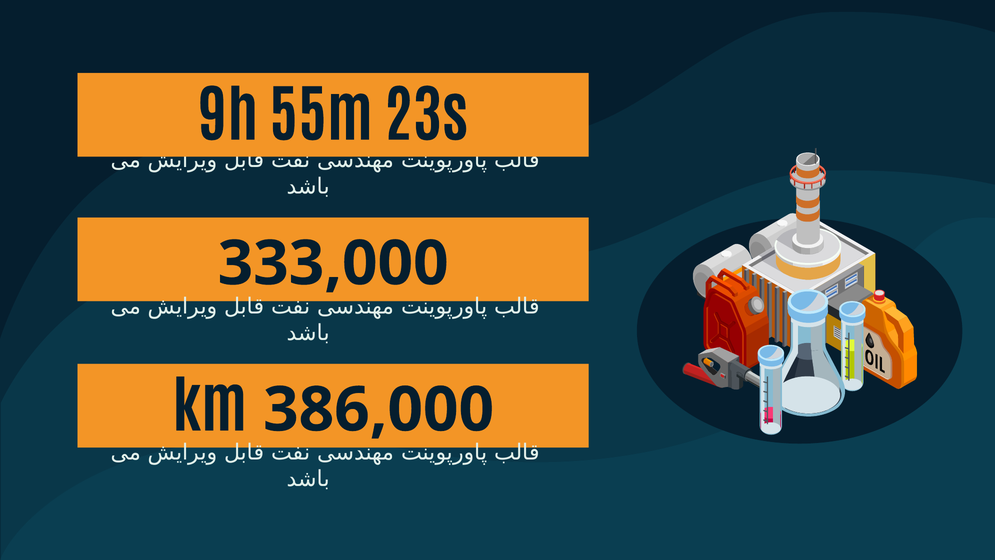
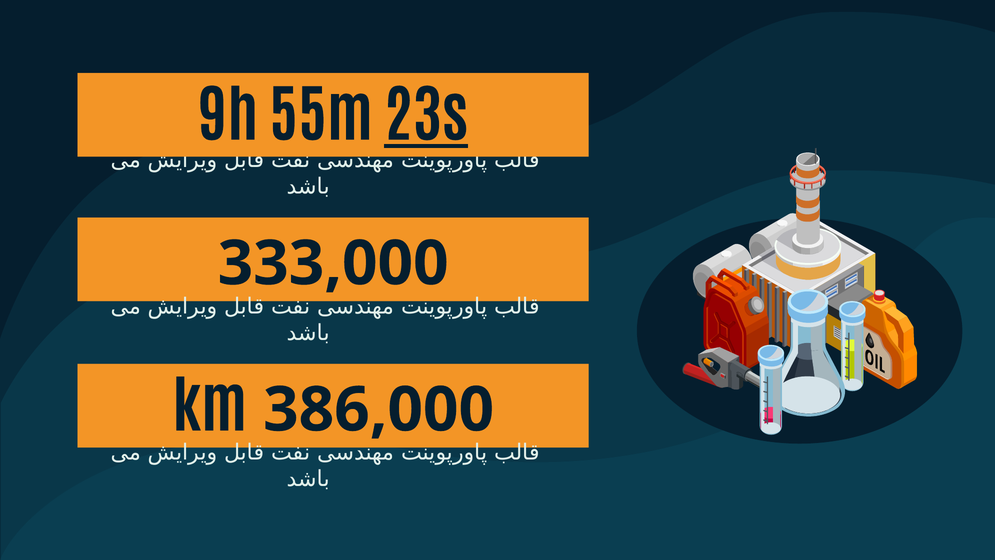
23s underline: none -> present
